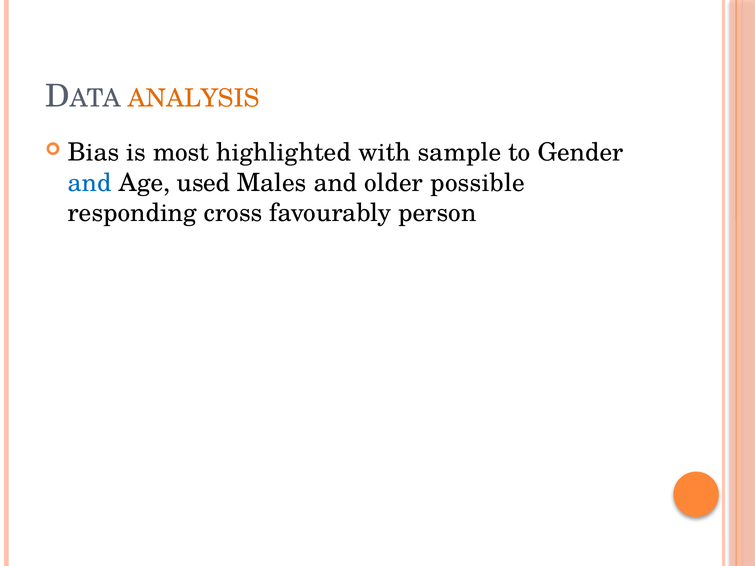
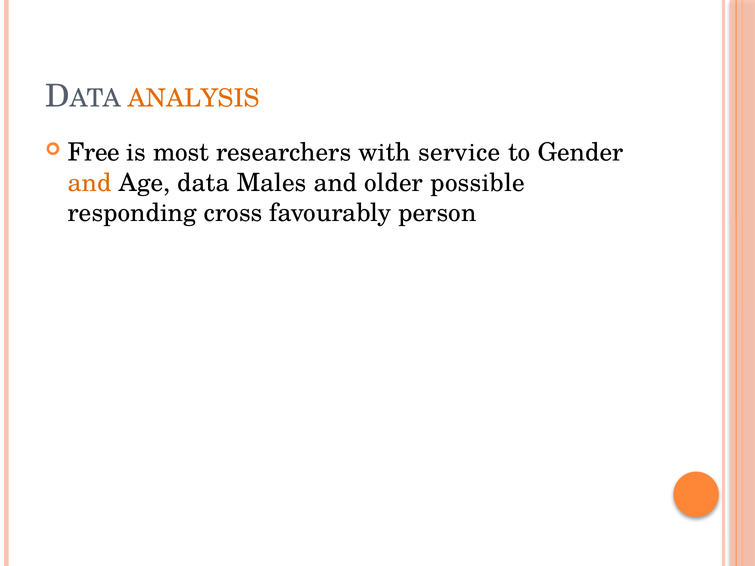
Bias: Bias -> Free
highlighted: highlighted -> researchers
sample: sample -> service
and at (90, 183) colour: blue -> orange
used: used -> data
